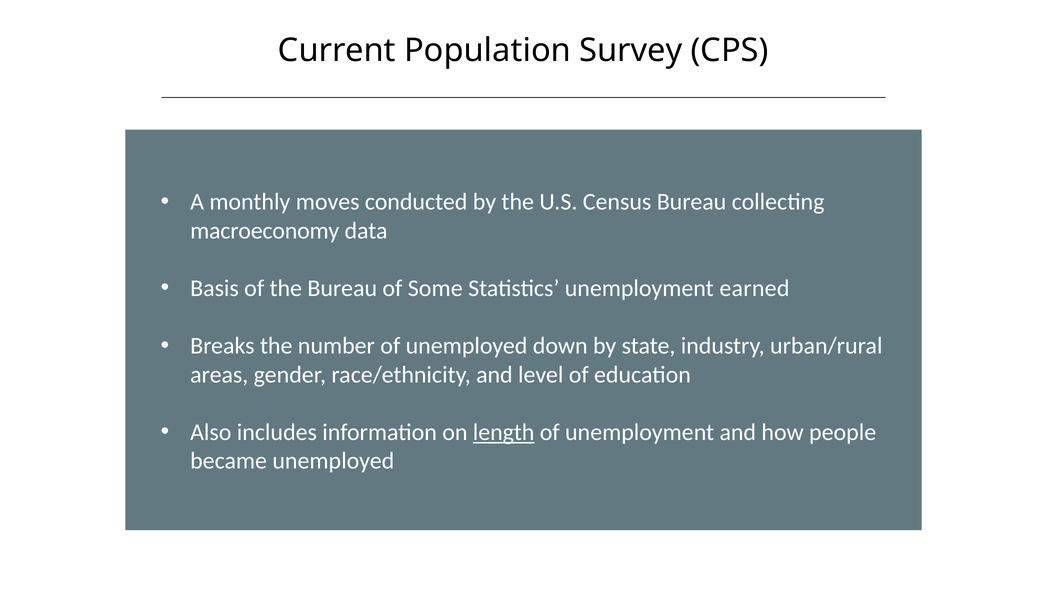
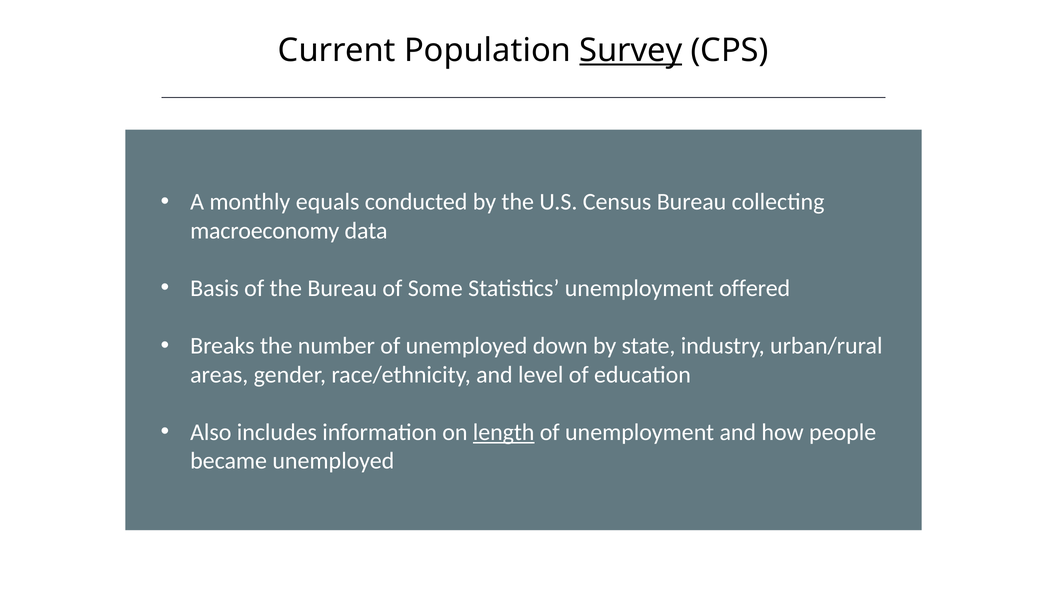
Survey underline: none -> present
moves: moves -> equals
earned: earned -> offered
